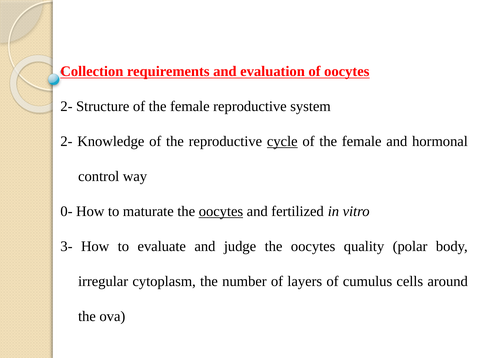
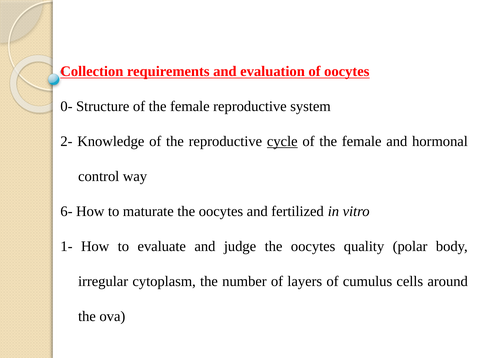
2- at (66, 106): 2- -> 0-
0-: 0- -> 6-
oocytes at (221, 211) underline: present -> none
3-: 3- -> 1-
